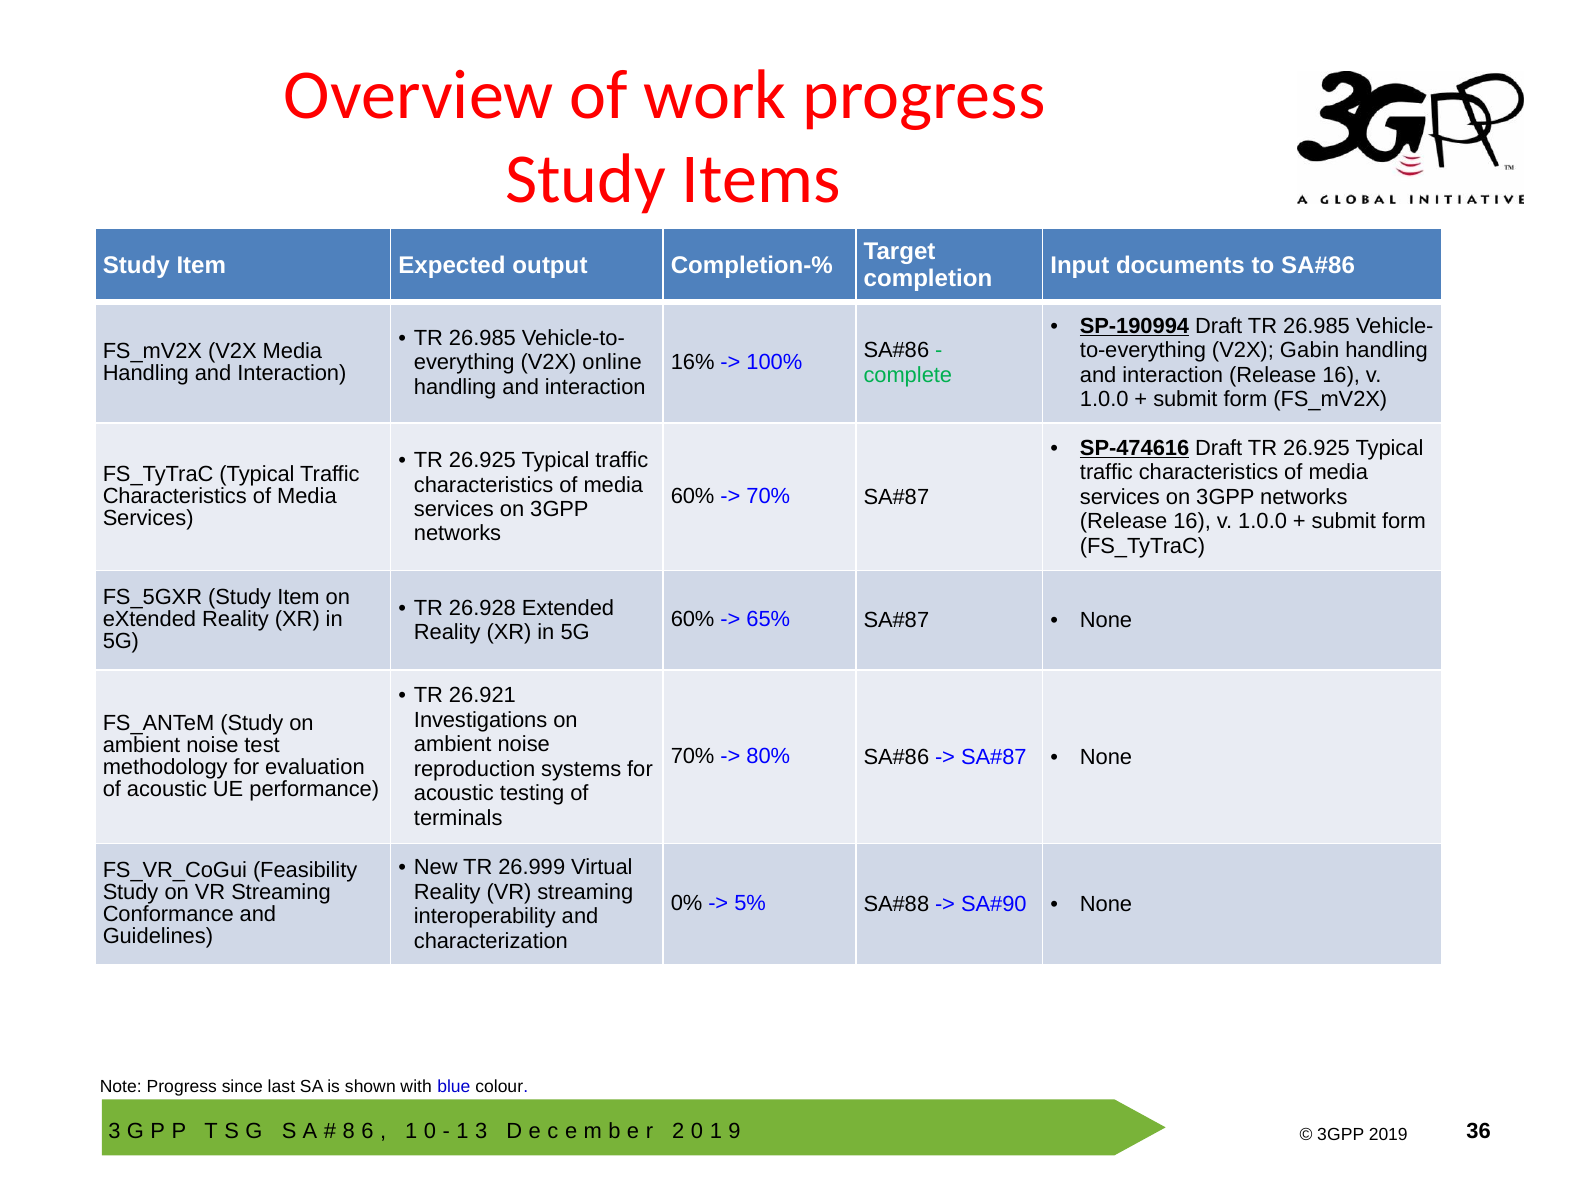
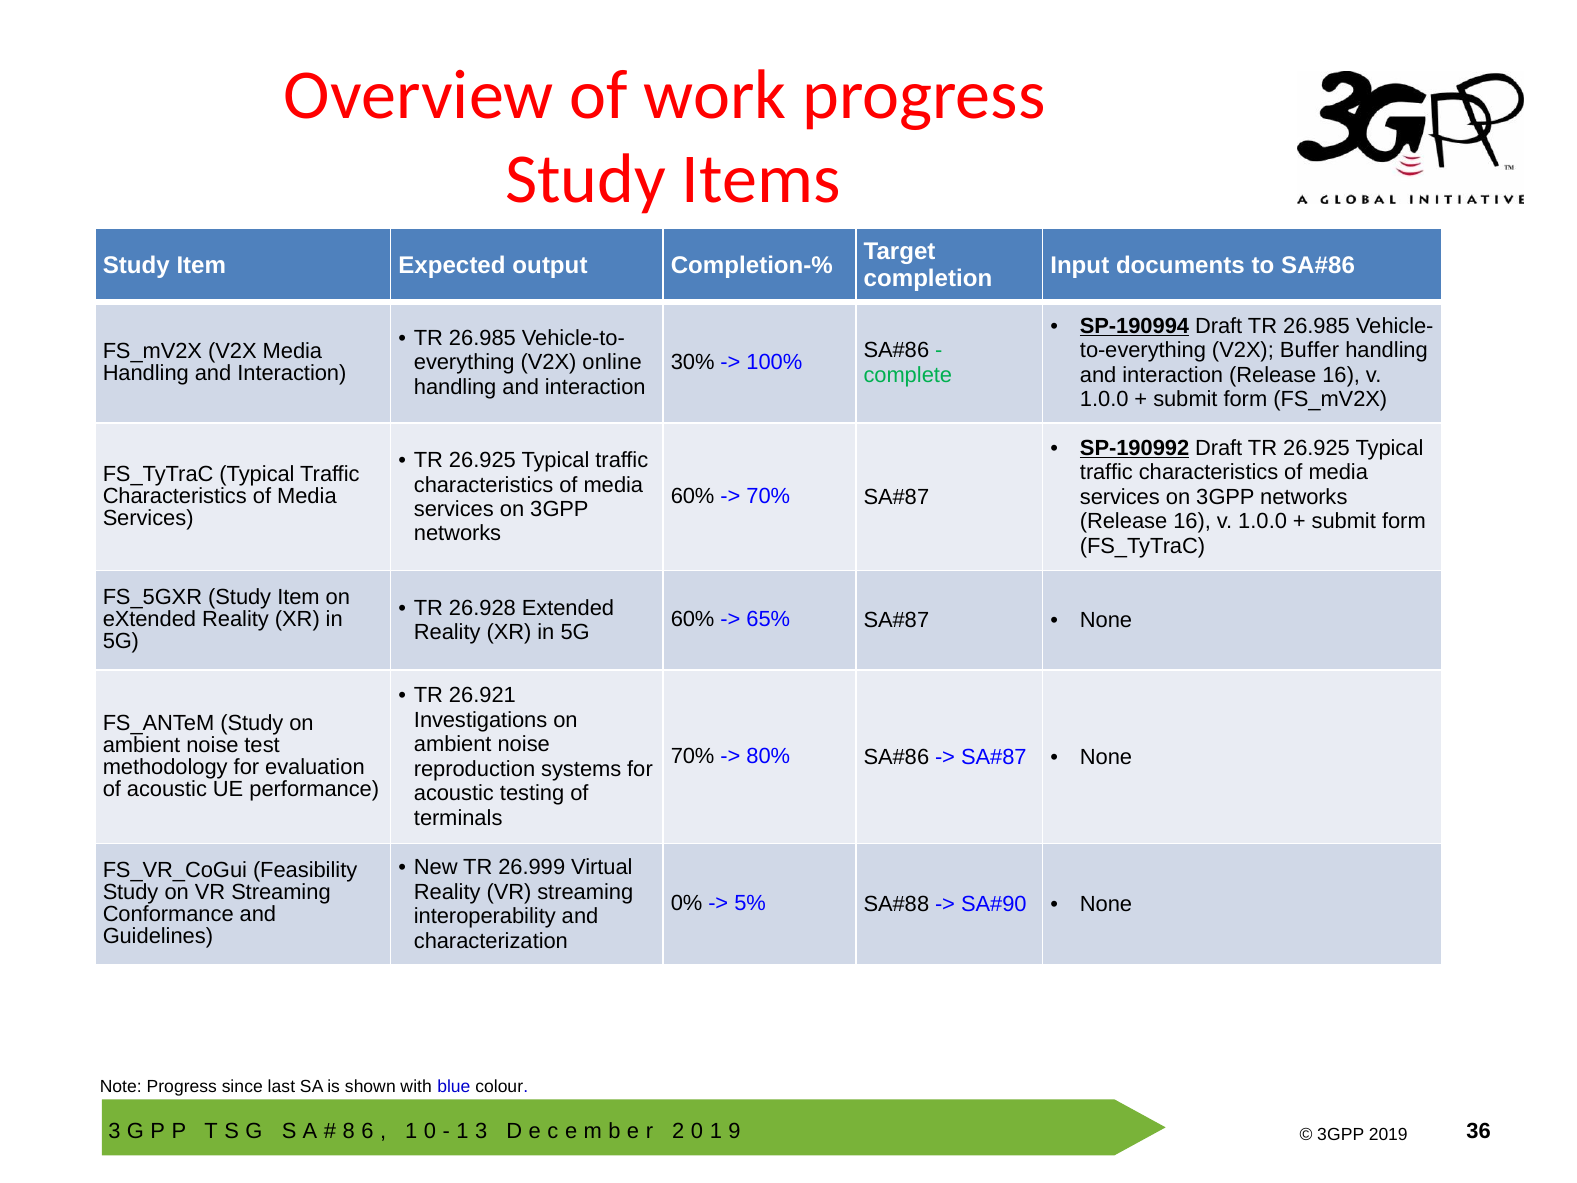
Gabin: Gabin -> Buffer
16%: 16% -> 30%
SP-474616: SP-474616 -> SP-190992
